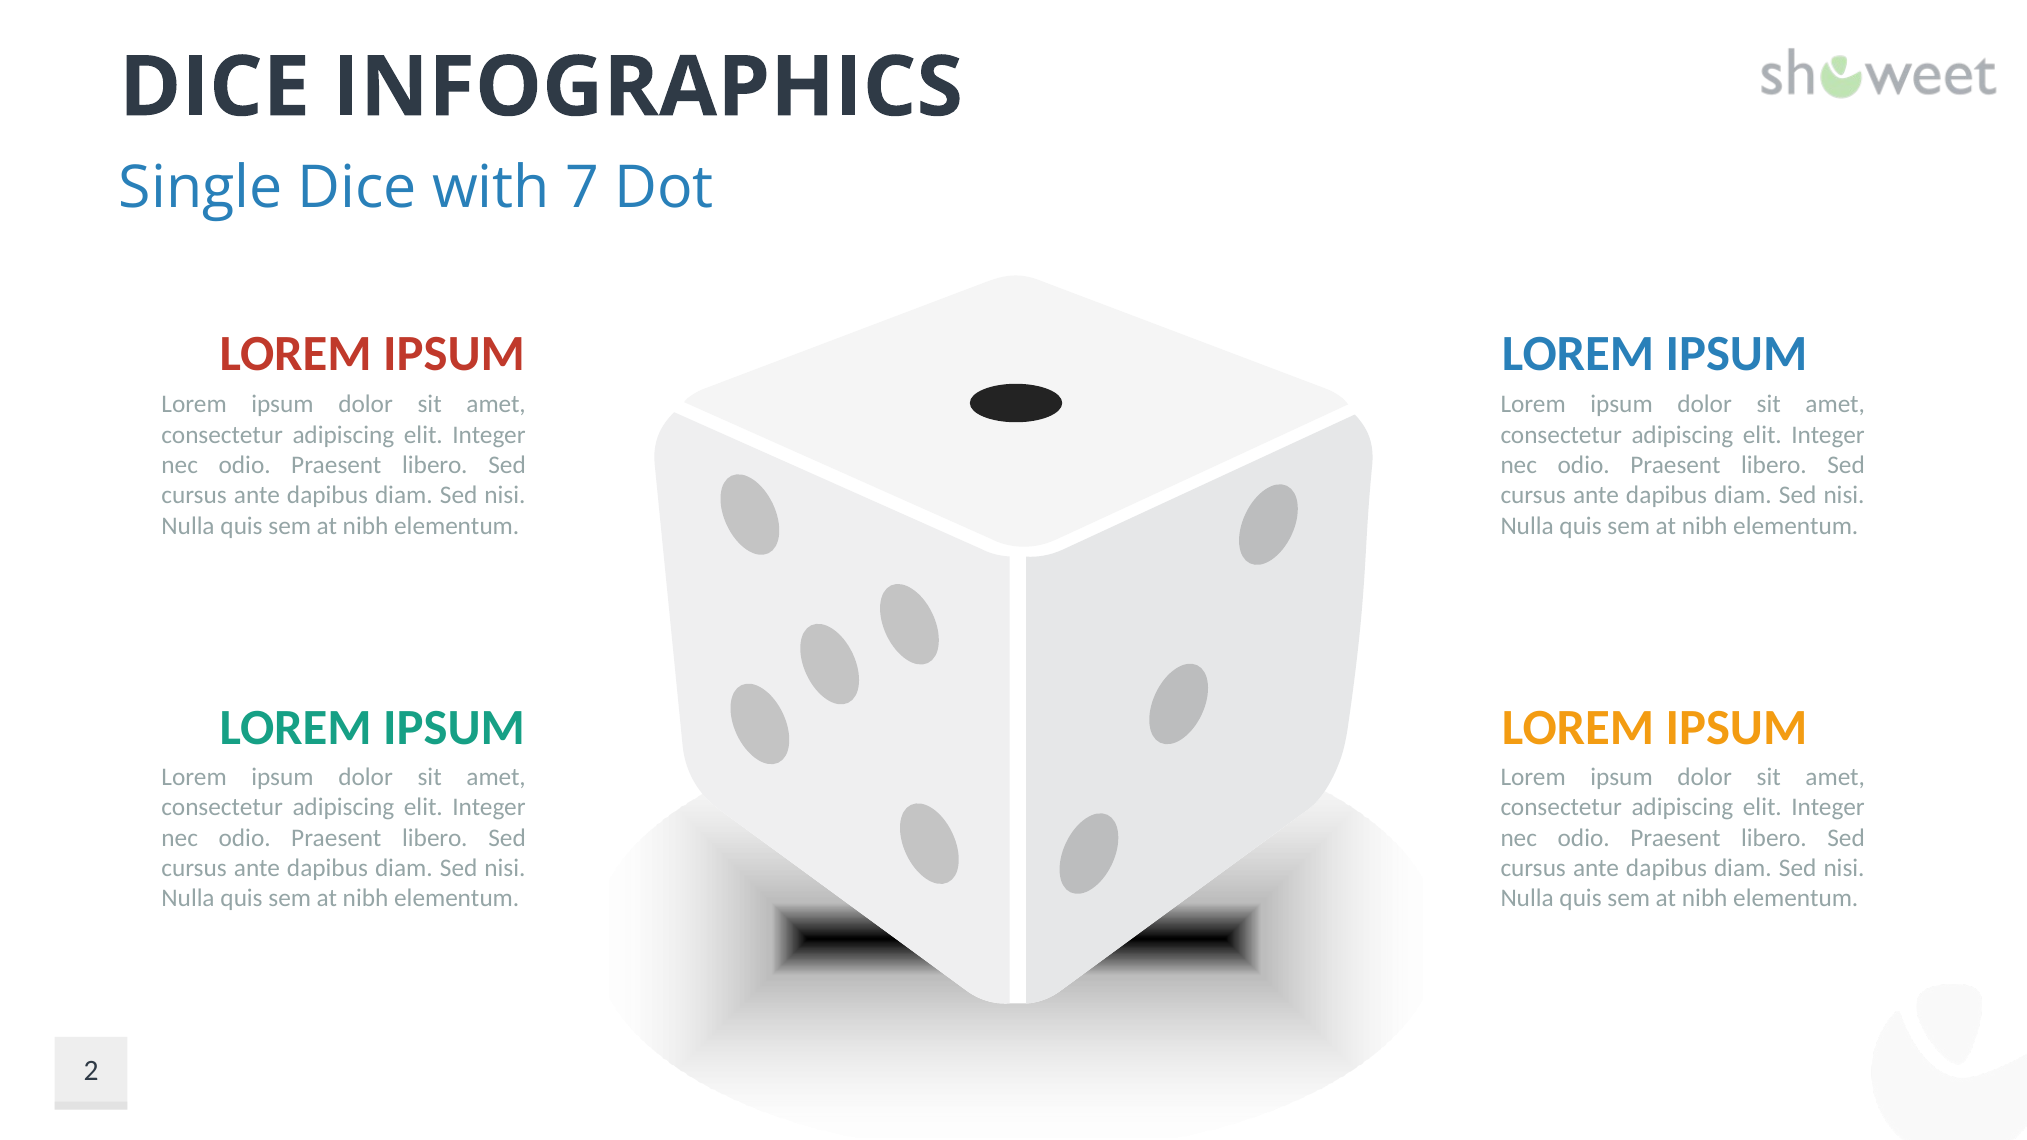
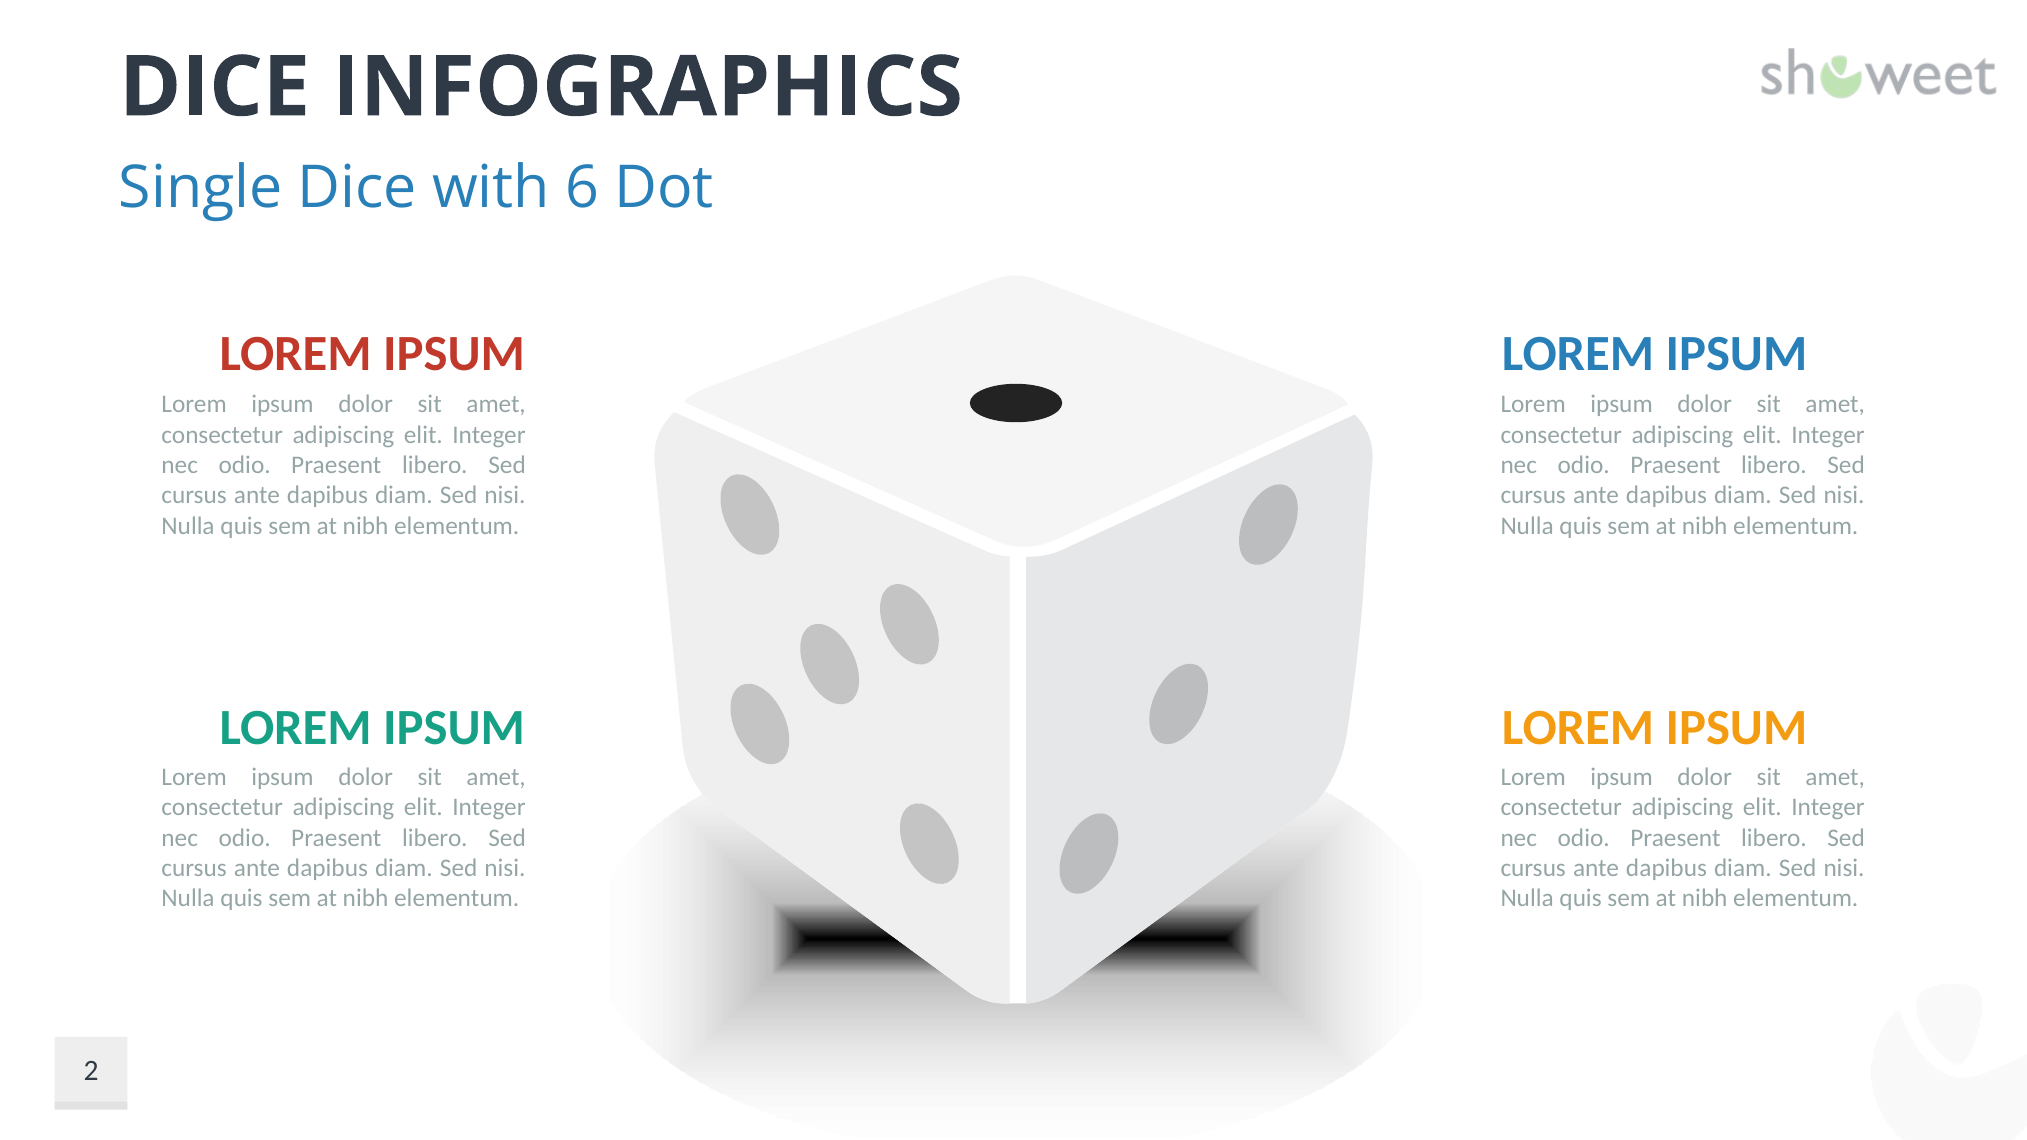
7: 7 -> 6
